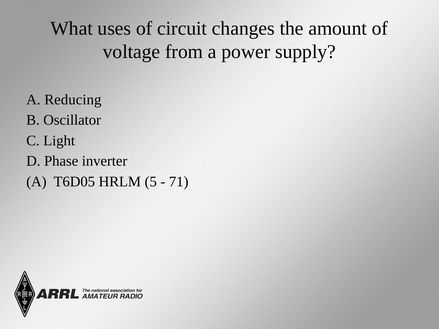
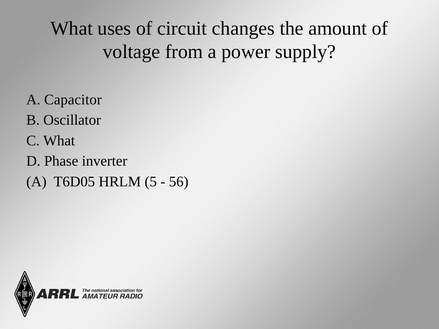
Reducing: Reducing -> Capacitor
C Light: Light -> What
71: 71 -> 56
